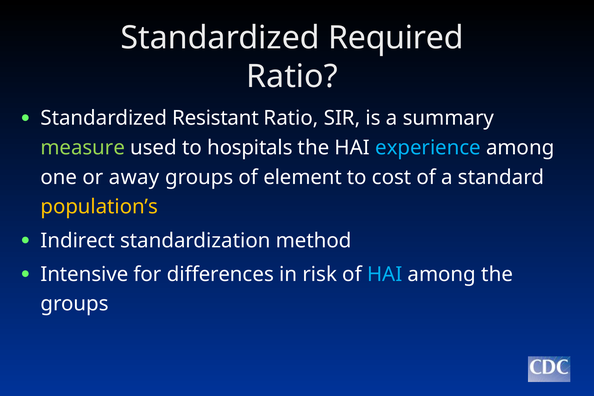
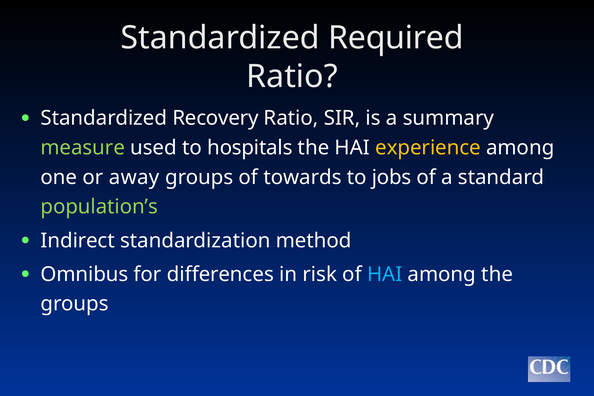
Resistant: Resistant -> Recovery
experience colour: light blue -> yellow
element: element -> towards
cost: cost -> jobs
population’s colour: yellow -> light green
Intensive: Intensive -> Omnibus
